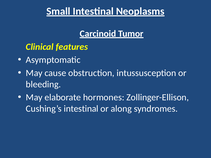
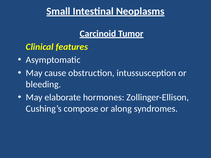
Cushing’s intestinal: intestinal -> compose
